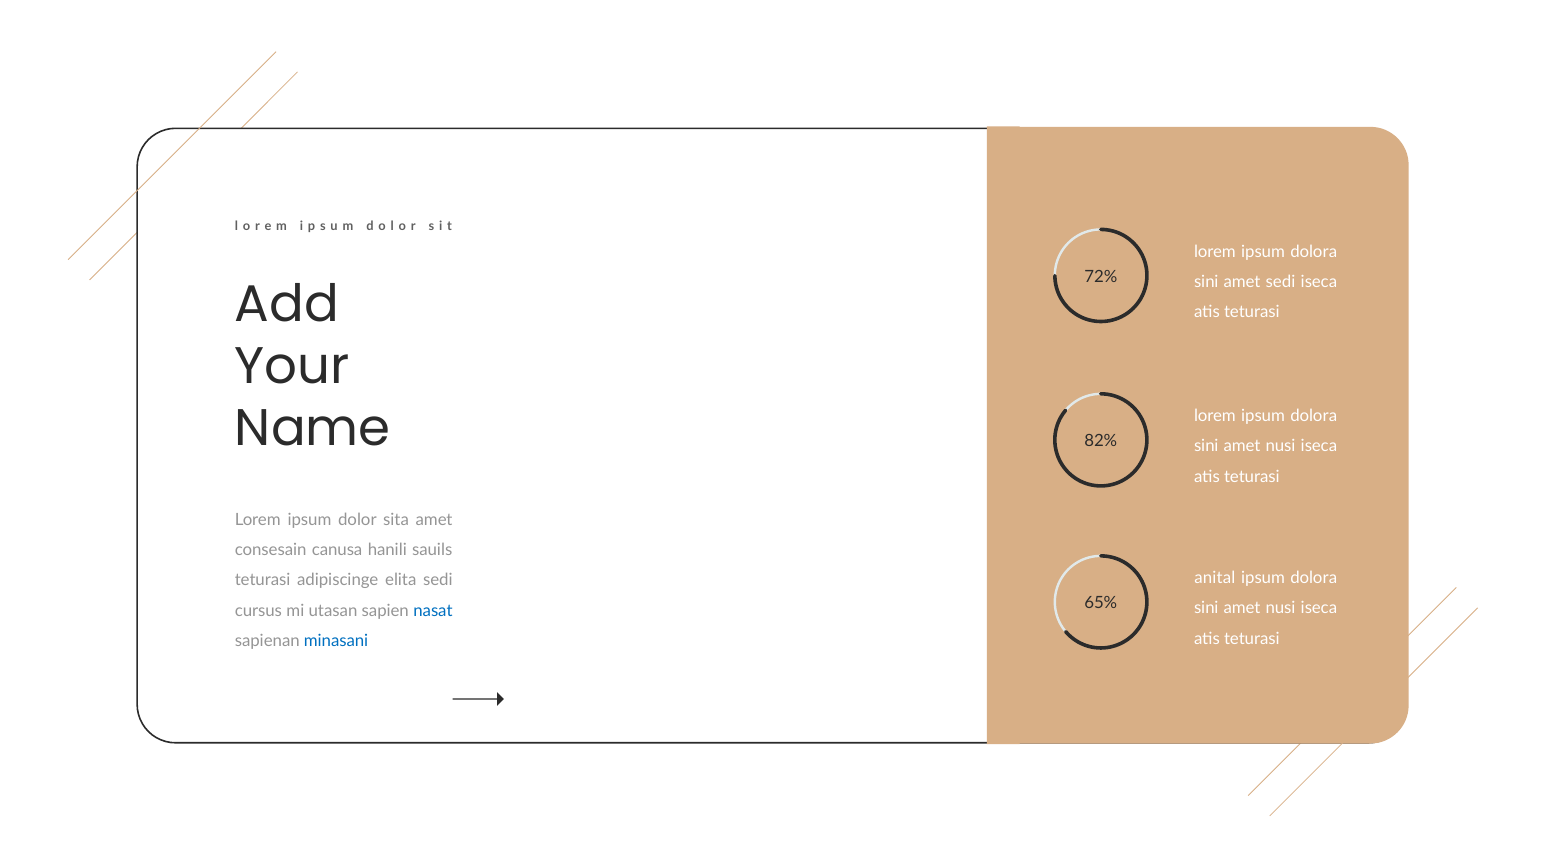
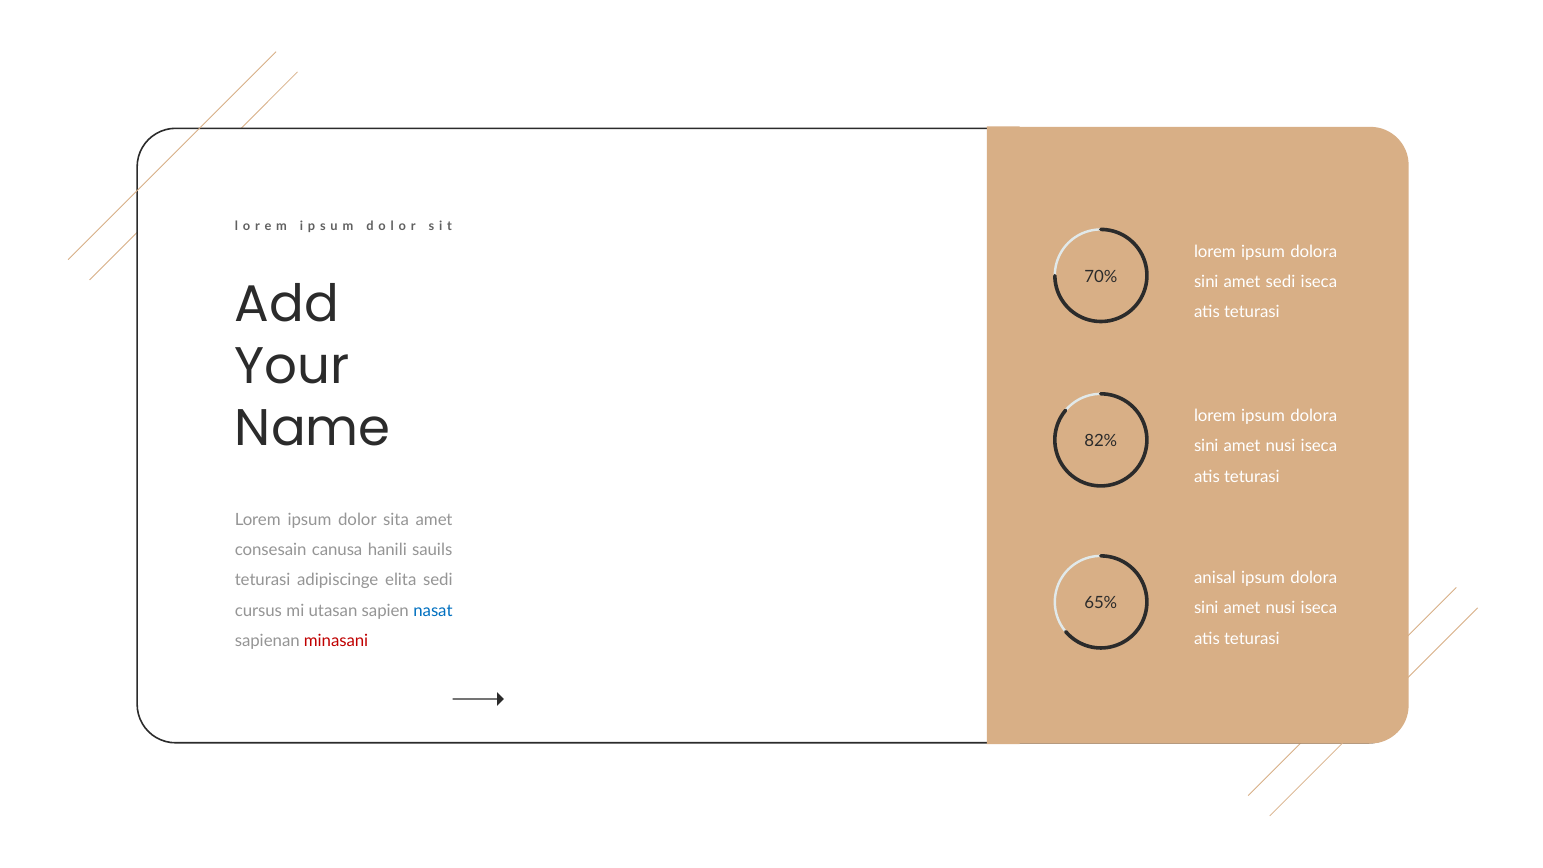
72%: 72% -> 70%
anital: anital -> anisal
minasani colour: blue -> red
